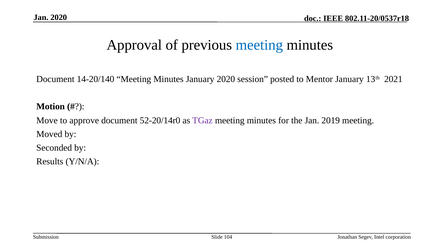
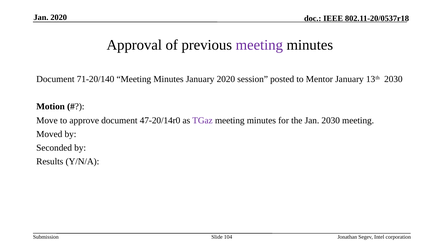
meeting at (259, 45) colour: blue -> purple
14-20/140: 14-20/140 -> 71-20/140
13th 2021: 2021 -> 2030
52-20/14r0: 52-20/14r0 -> 47-20/14r0
Jan 2019: 2019 -> 2030
